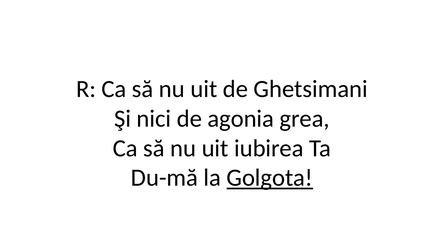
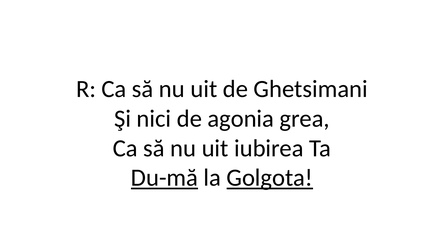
Du-mă underline: none -> present
